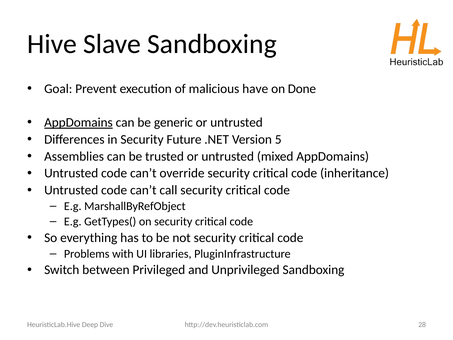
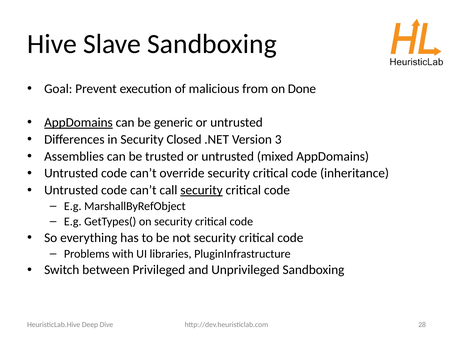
have: have -> from
Future: Future -> Closed
5: 5 -> 3
security at (202, 190) underline: none -> present
